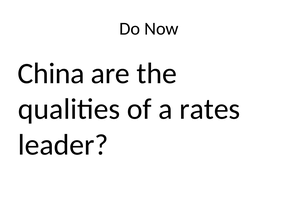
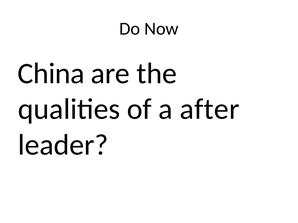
rates: rates -> after
